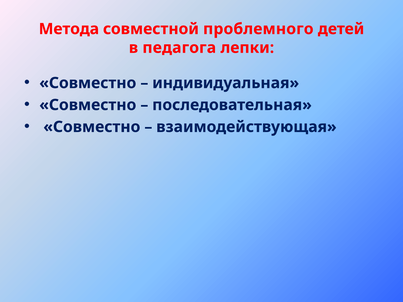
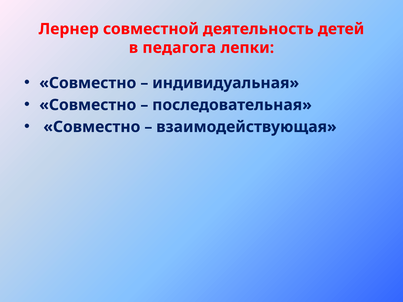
Метода: Метода -> Лернер
проблемного: проблемного -> деятельность
